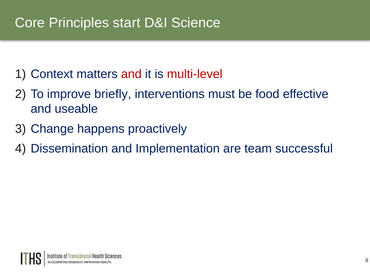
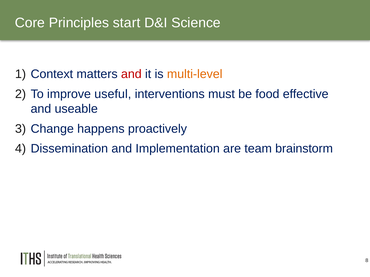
multi-level colour: red -> orange
briefly: briefly -> useful
successful: successful -> brainstorm
